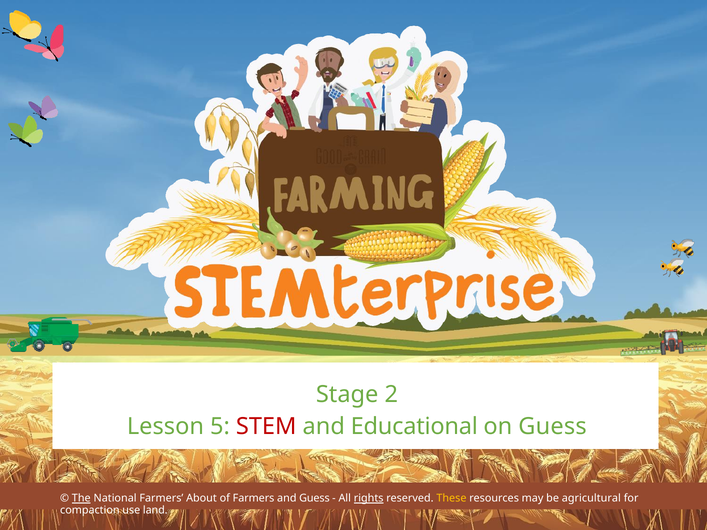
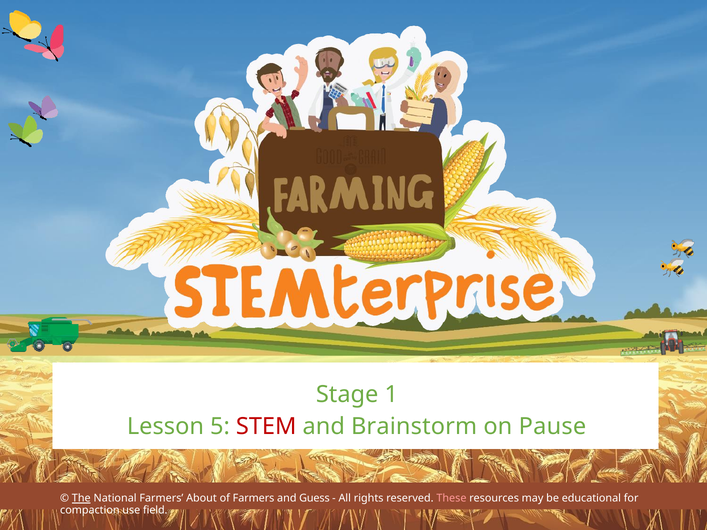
2: 2 -> 1
Educational: Educational -> Brainstorm
on Guess: Guess -> Pause
rights underline: present -> none
These colour: yellow -> pink
agricultural: agricultural -> educational
land: land -> field
